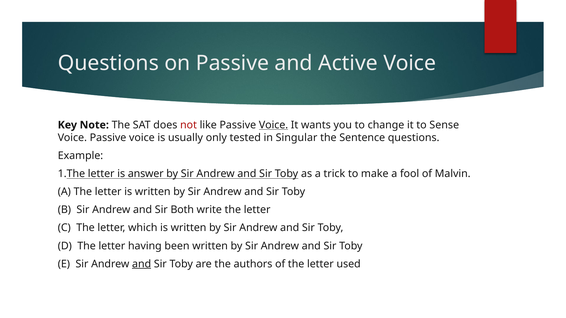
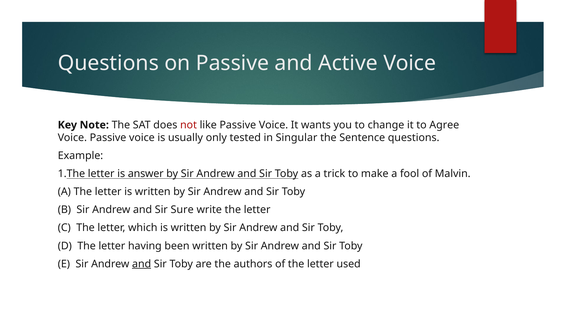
Voice at (274, 125) underline: present -> none
Sense: Sense -> Agree
Both: Both -> Sure
